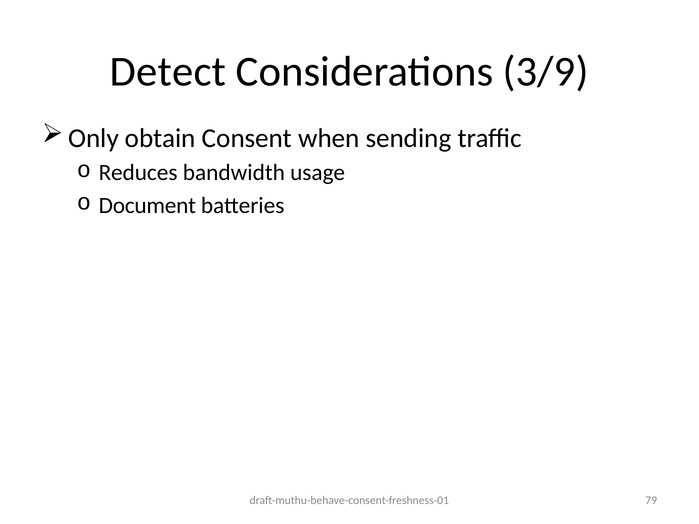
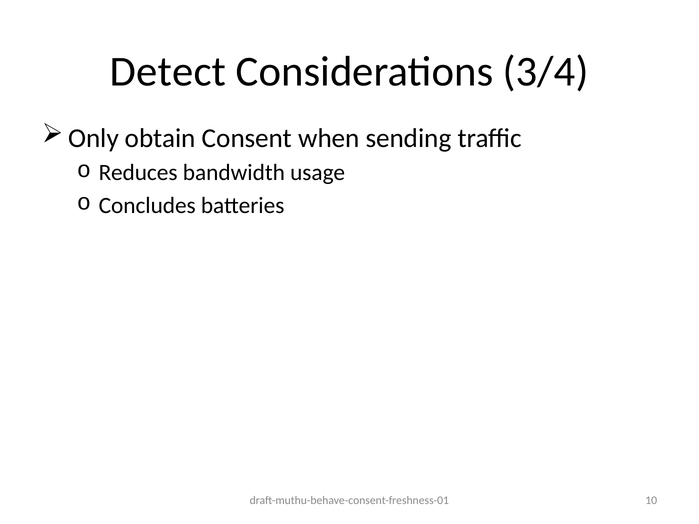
3/9: 3/9 -> 3/4
Document: Document -> Concludes
79: 79 -> 10
